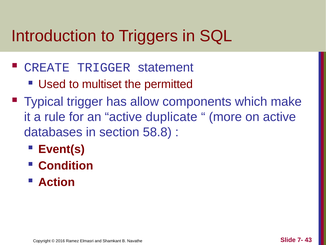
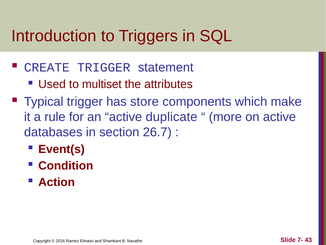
permitted: permitted -> attributes
allow: allow -> store
58.8: 58.8 -> 26.7
